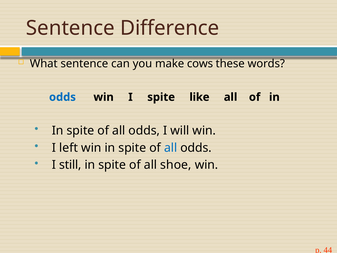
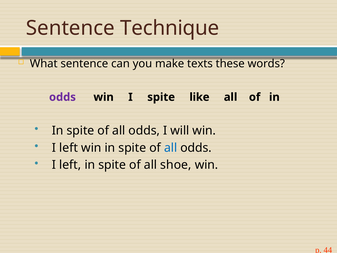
Difference: Difference -> Technique
cows: cows -> texts
odds at (62, 97) colour: blue -> purple
still at (70, 165): still -> left
